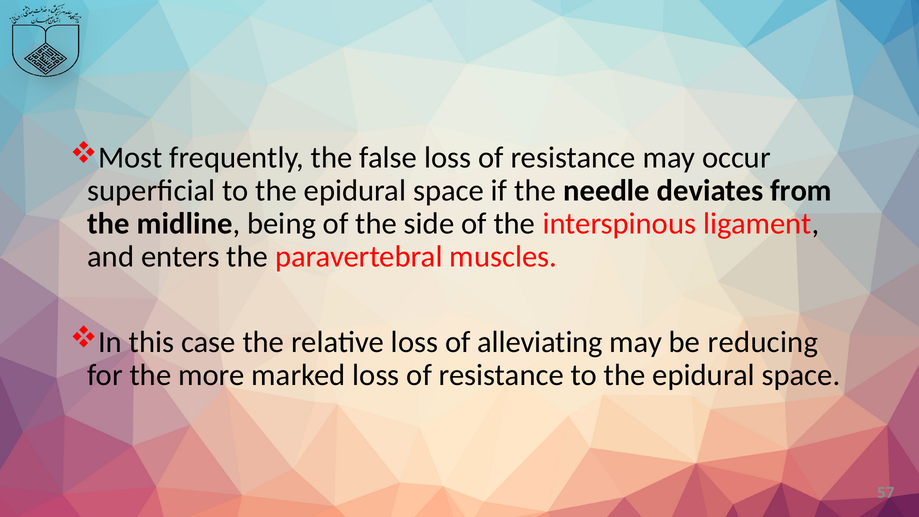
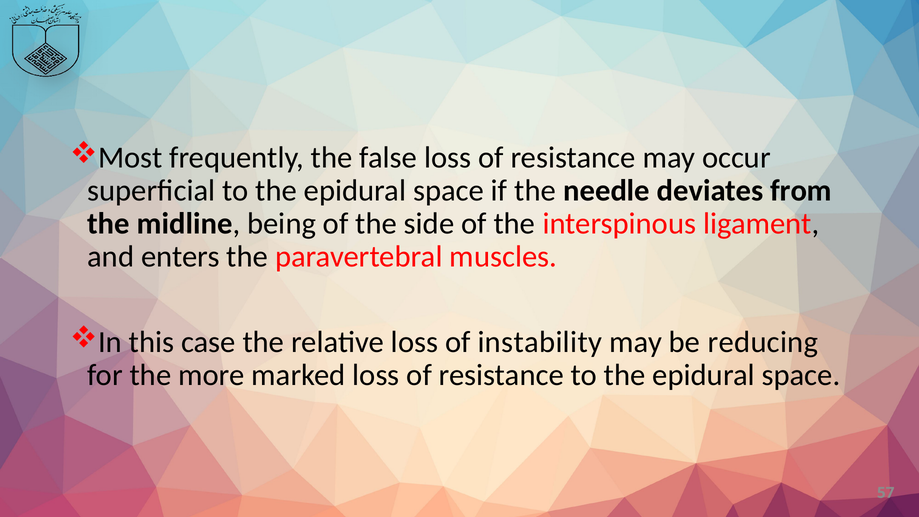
alleviating: alleviating -> instability
